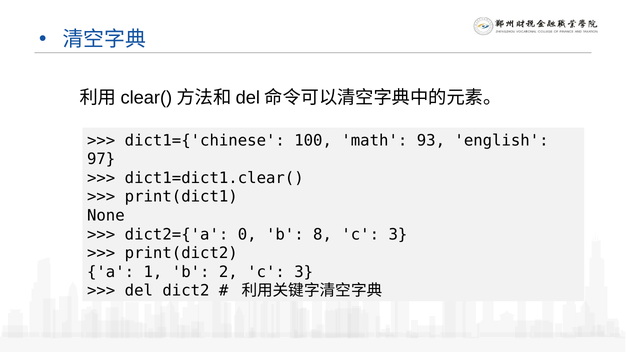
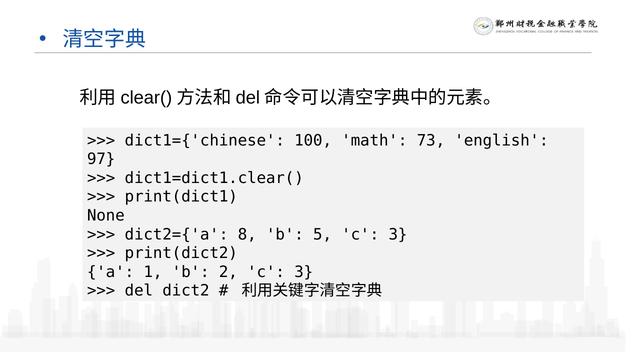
93: 93 -> 73
0: 0 -> 8
8: 8 -> 5
